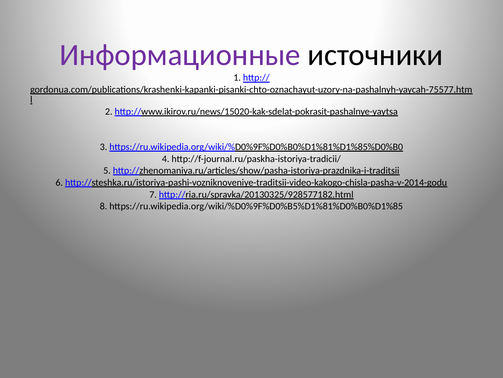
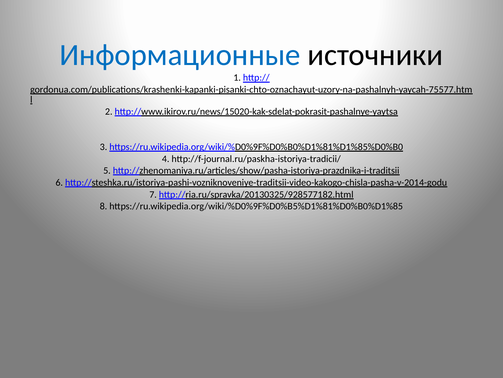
Информационные colour: purple -> blue
